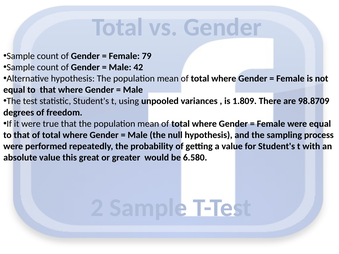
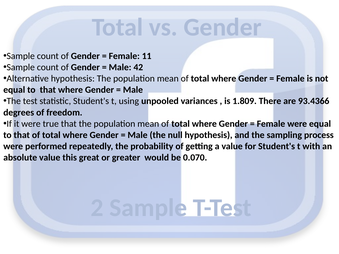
79: 79 -> 11
98.8709: 98.8709 -> 93.4366
6.580: 6.580 -> 0.070
